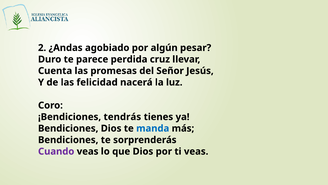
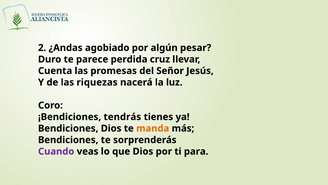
felicidad: felicidad -> riquezas
manda colour: blue -> orange
ti veas: veas -> para
